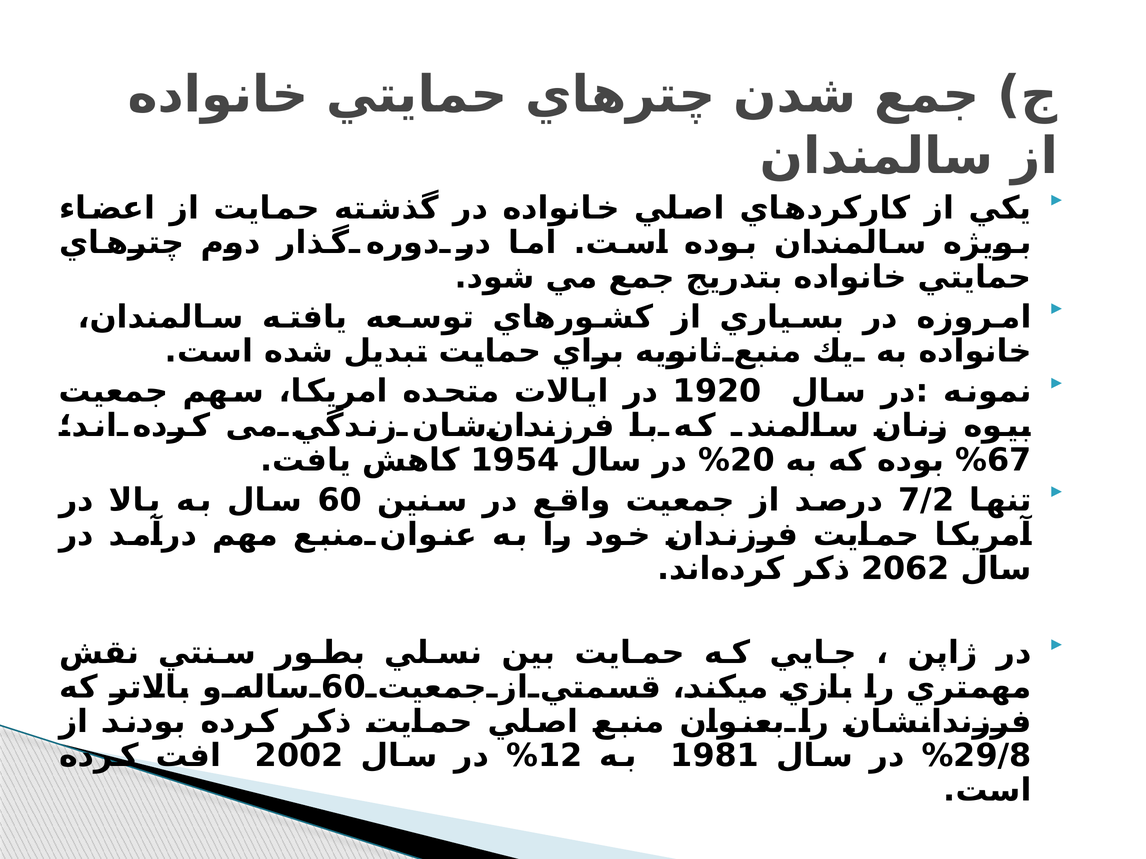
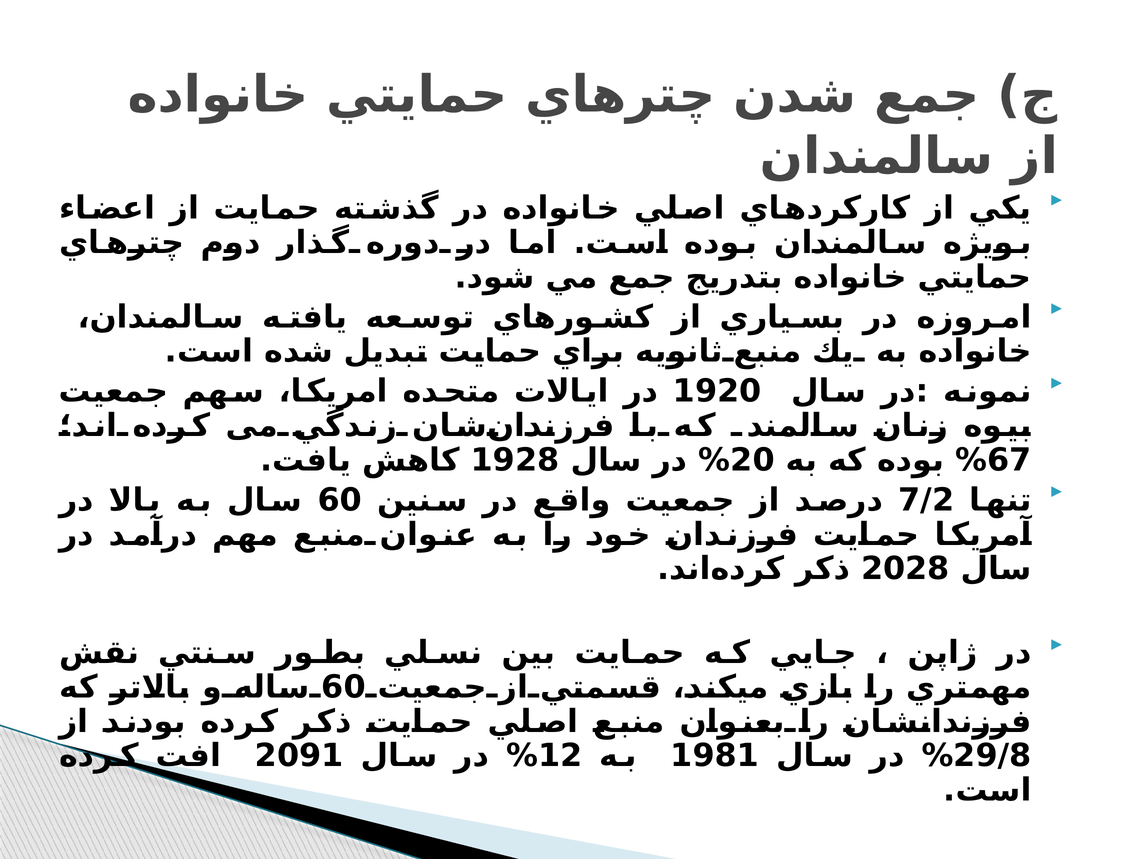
1954: 1954 -> 1928
2062: 2062 -> 2028
2002: 2002 -> 2091
